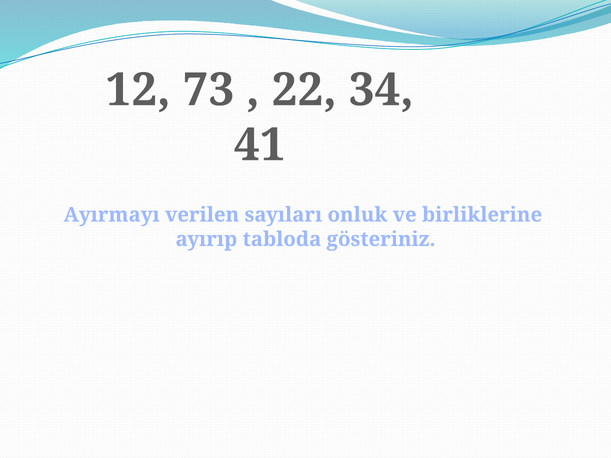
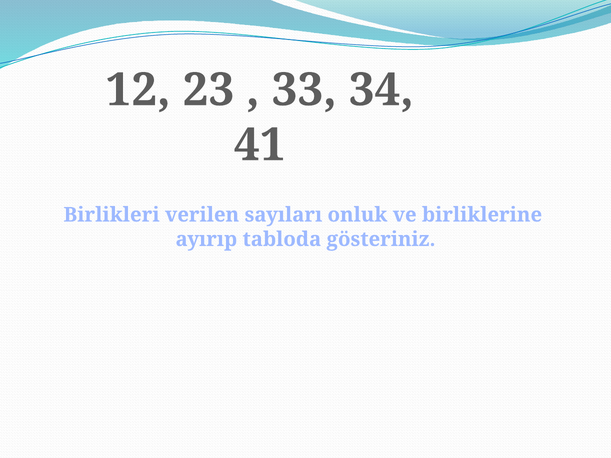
73: 73 -> 23
22: 22 -> 33
Ayırmayı: Ayırmayı -> Birlikleri
